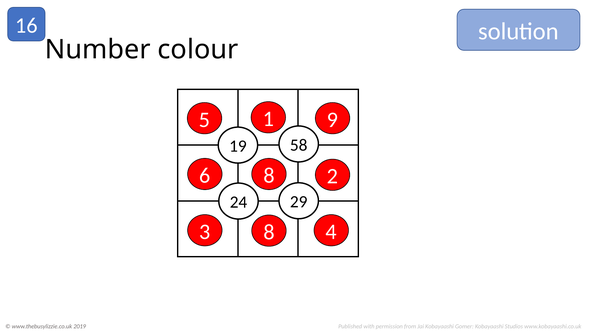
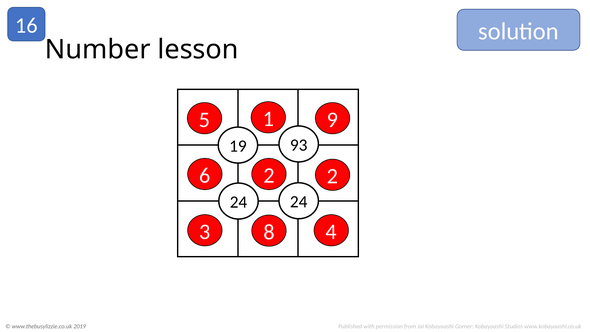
colour: colour -> lesson
58: 58 -> 93
6 8: 8 -> 2
24 29: 29 -> 24
